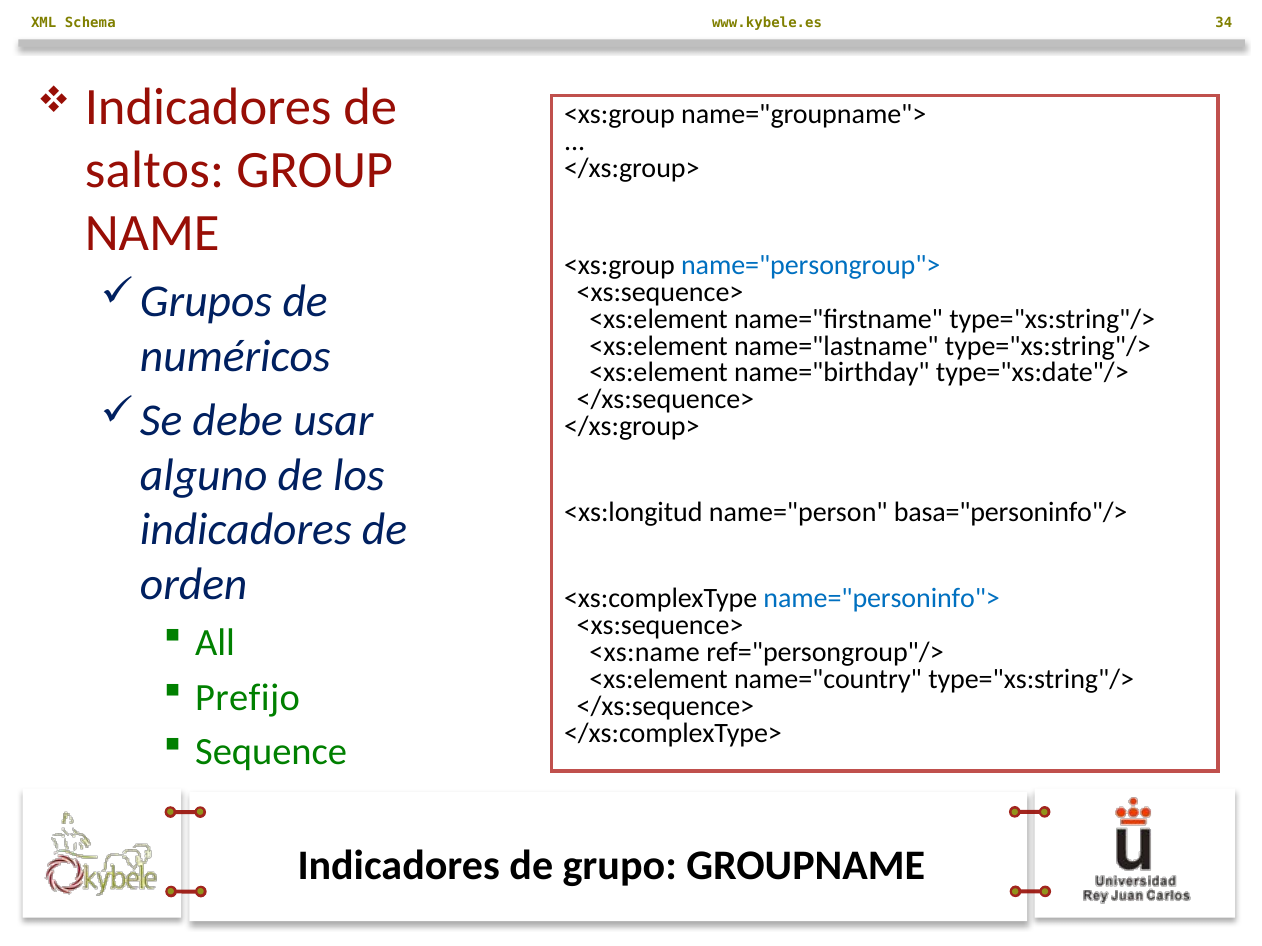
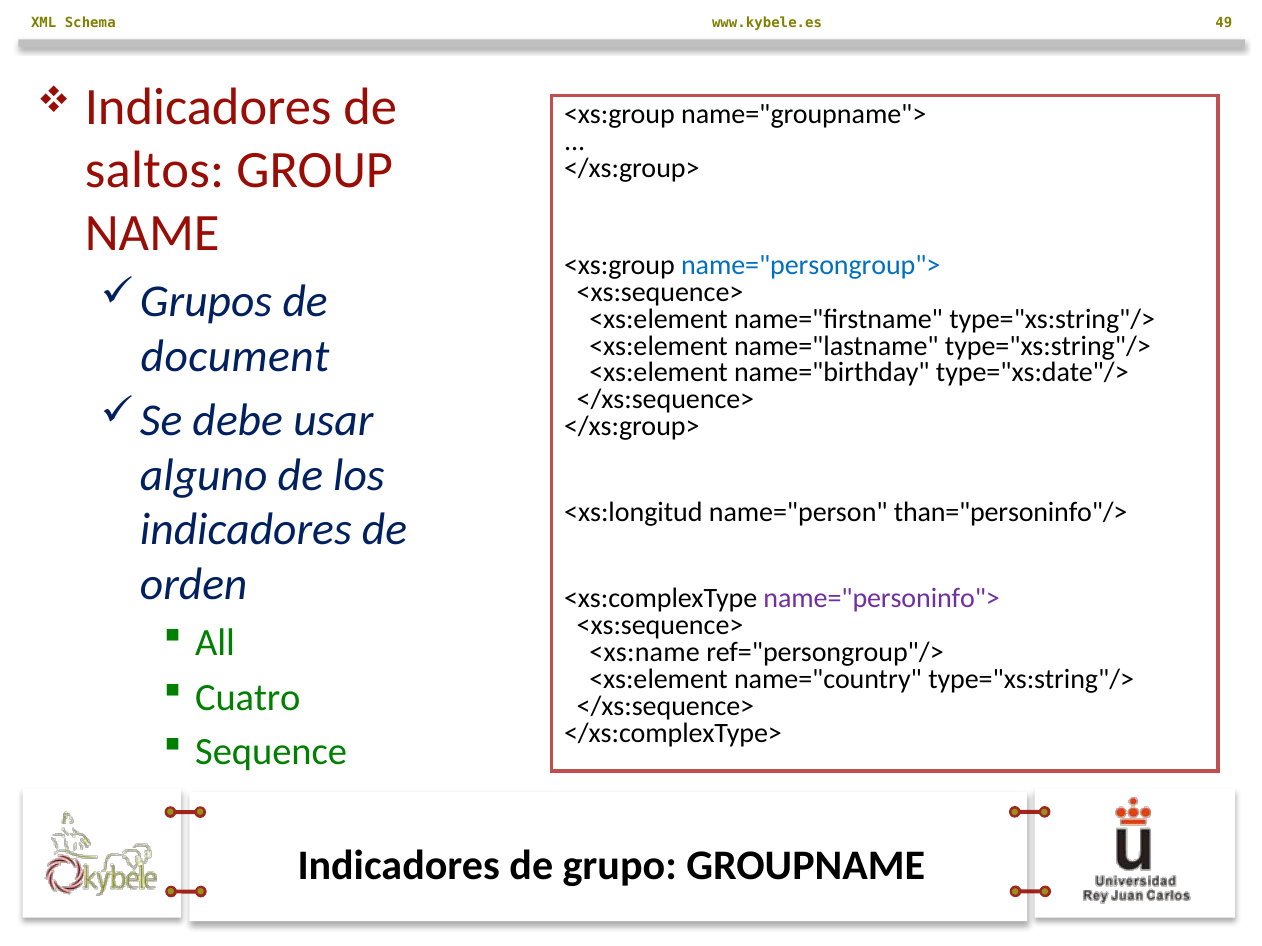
34: 34 -> 49
numéricos: numéricos -> document
basa="personinfo"/>: basa="personinfo"/> -> than="personinfo"/>
name="personinfo"> colour: blue -> purple
Prefijo: Prefijo -> Cuatro
